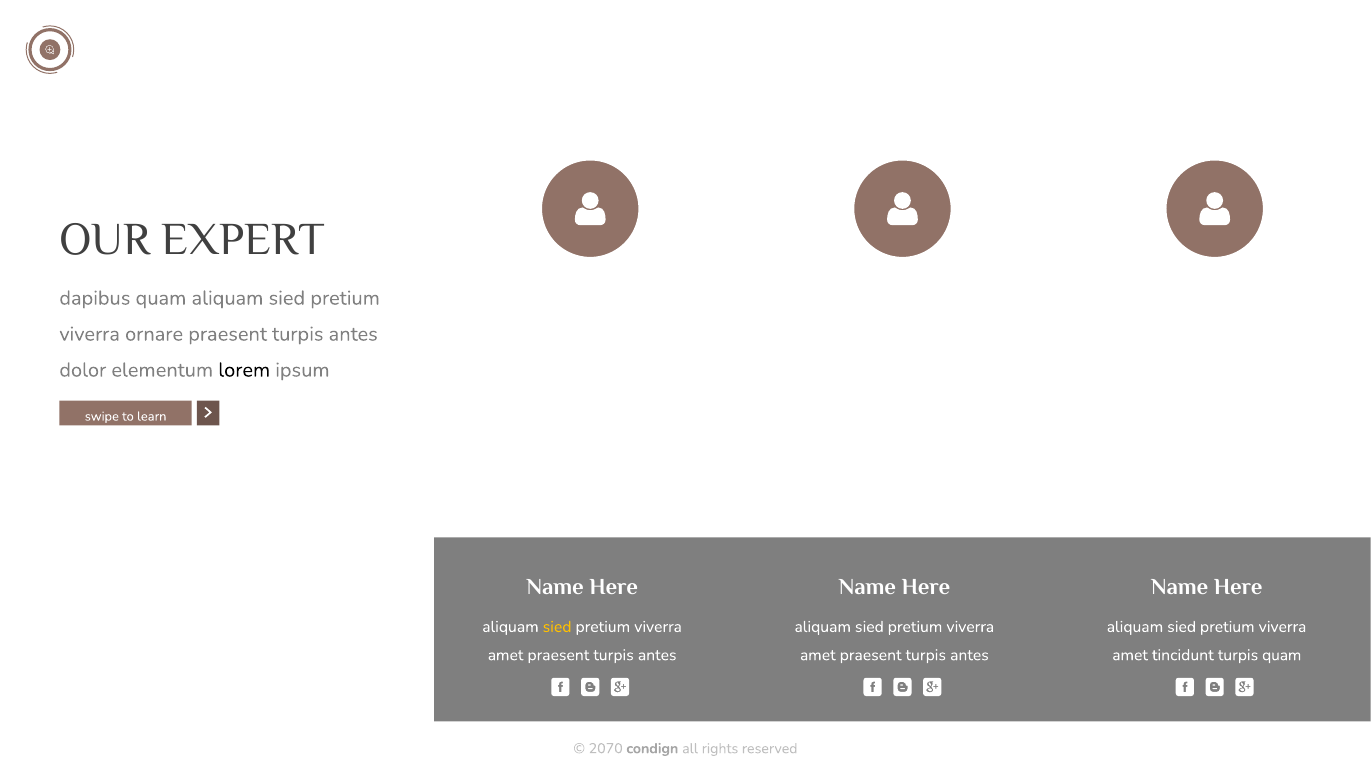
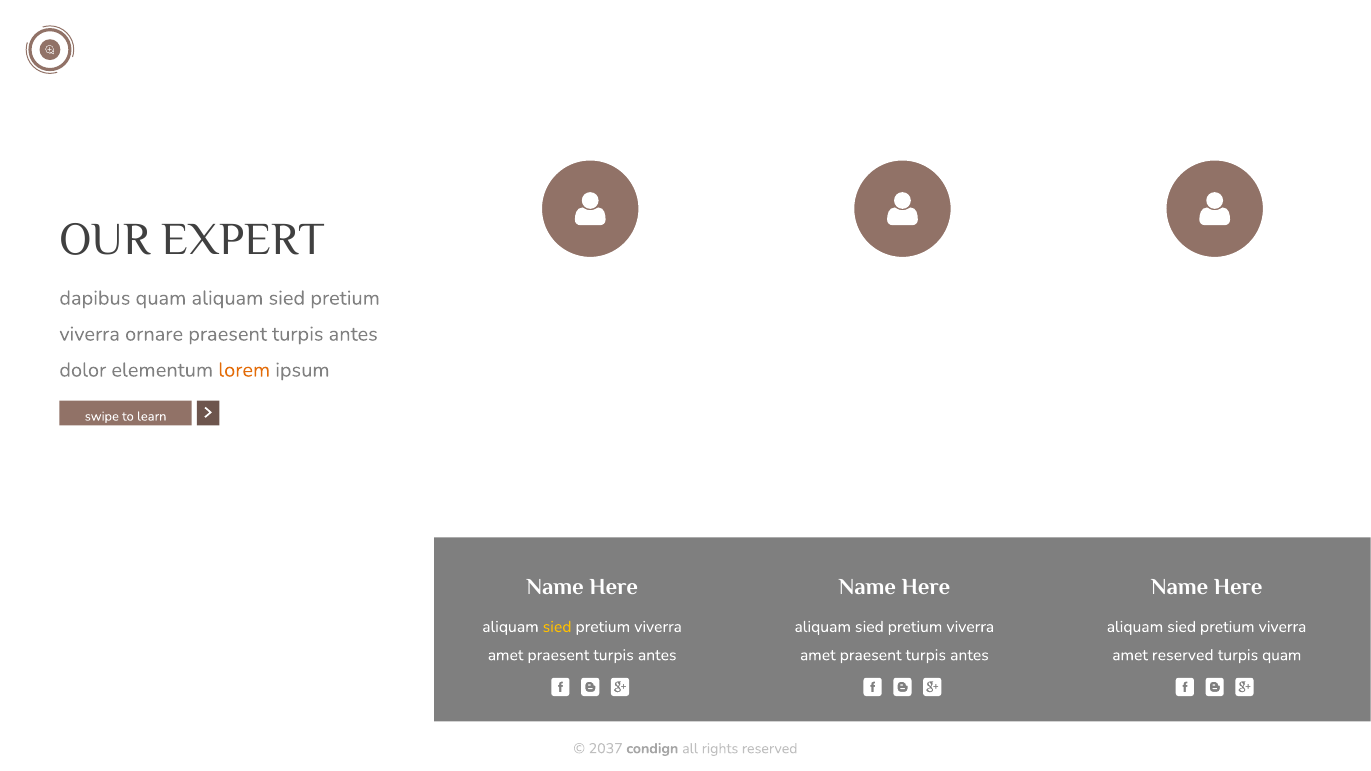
lorem colour: black -> orange
amet tincidunt: tincidunt -> reserved
2070: 2070 -> 2037
